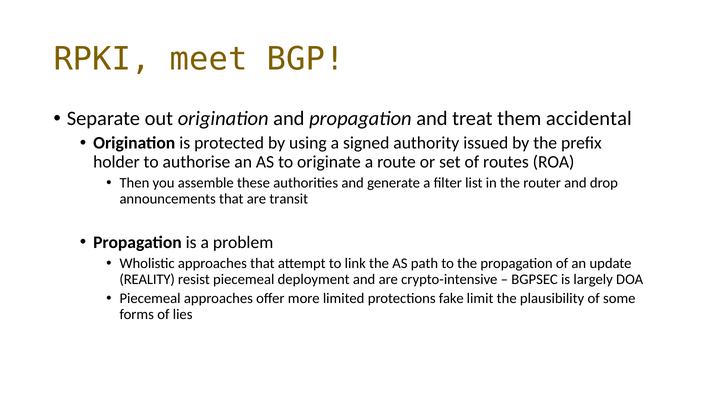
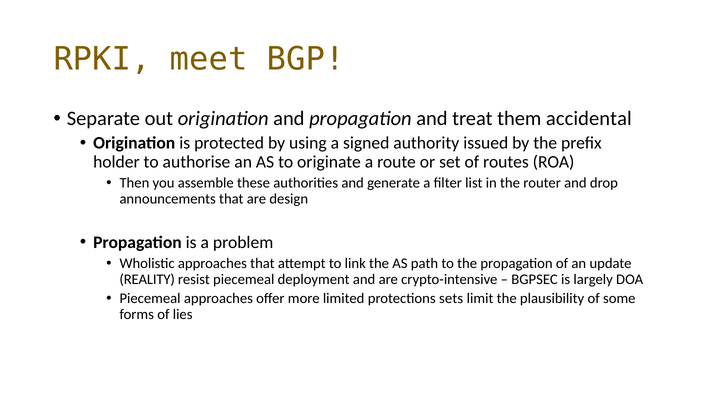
transit: transit -> design
fake: fake -> sets
